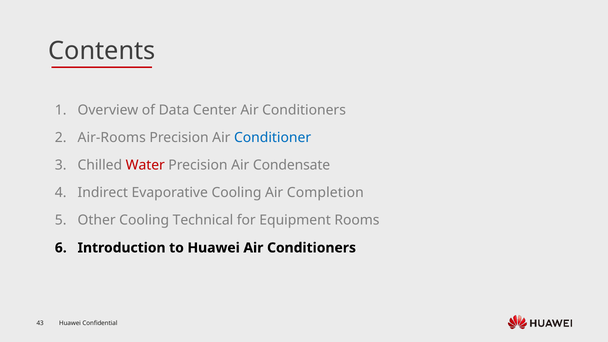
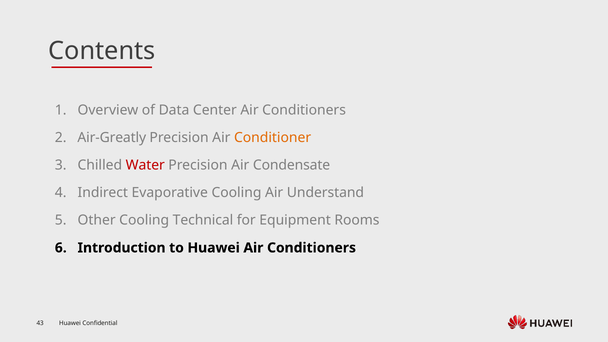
Air-Rooms: Air-Rooms -> Air-Greatly
Conditioner colour: blue -> orange
Completion: Completion -> Understand
